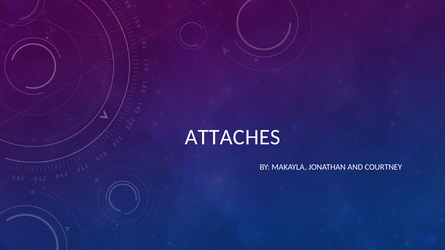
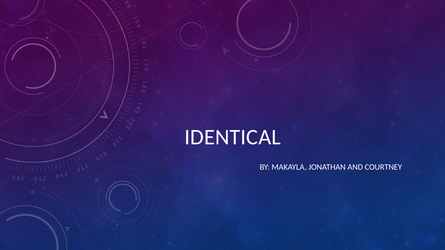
ATTACHES: ATTACHES -> IDENTICAL
